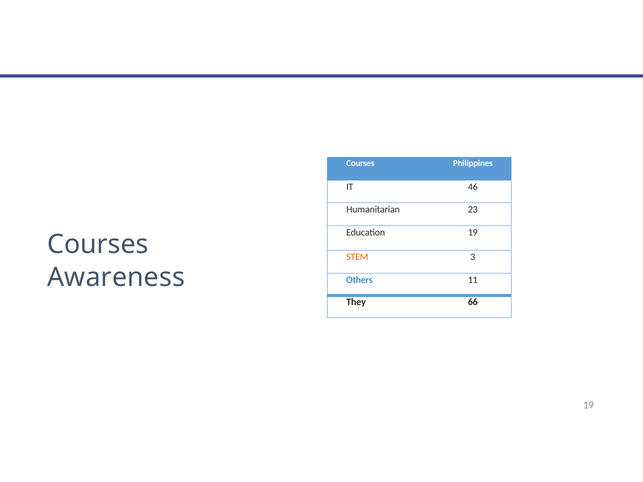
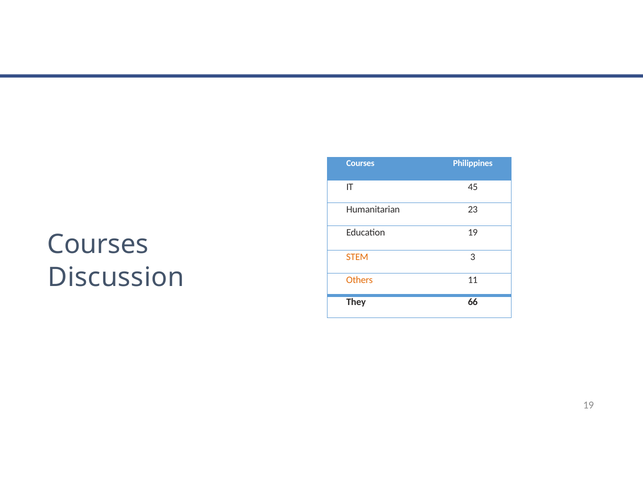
46: 46 -> 45
Awareness: Awareness -> Discussion
Others colour: blue -> orange
